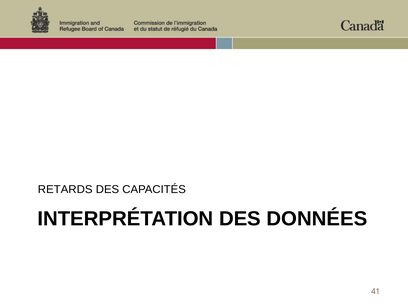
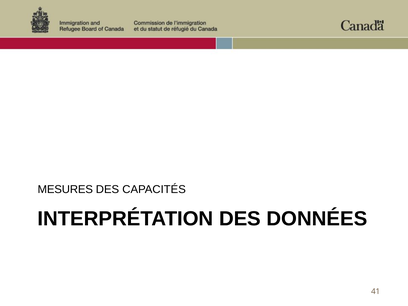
RETARDS: RETARDS -> MESURES
